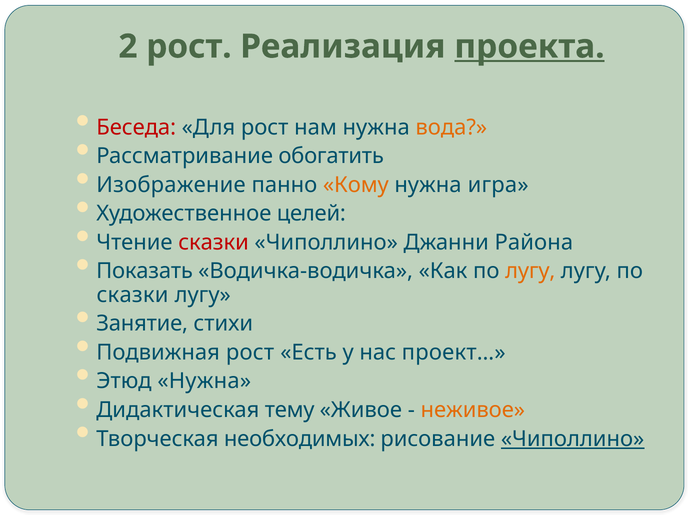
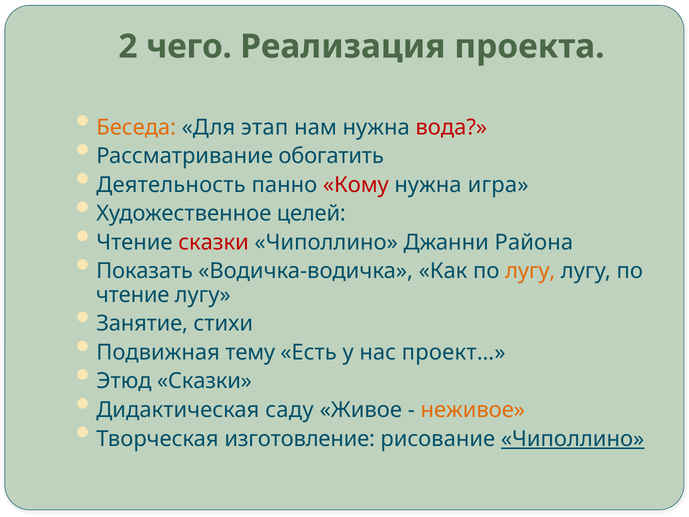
2 рост: рост -> чего
проекта underline: present -> none
Беседа colour: red -> orange
Для рост: рост -> этап
вода colour: orange -> red
Изображение: Изображение -> Деятельность
Кому colour: orange -> red
сказки at (133, 295): сказки -> чтение
Подвижная рост: рост -> тему
Этюд Нужна: Нужна -> Сказки
тему: тему -> саду
необходимых: необходимых -> изготовление
